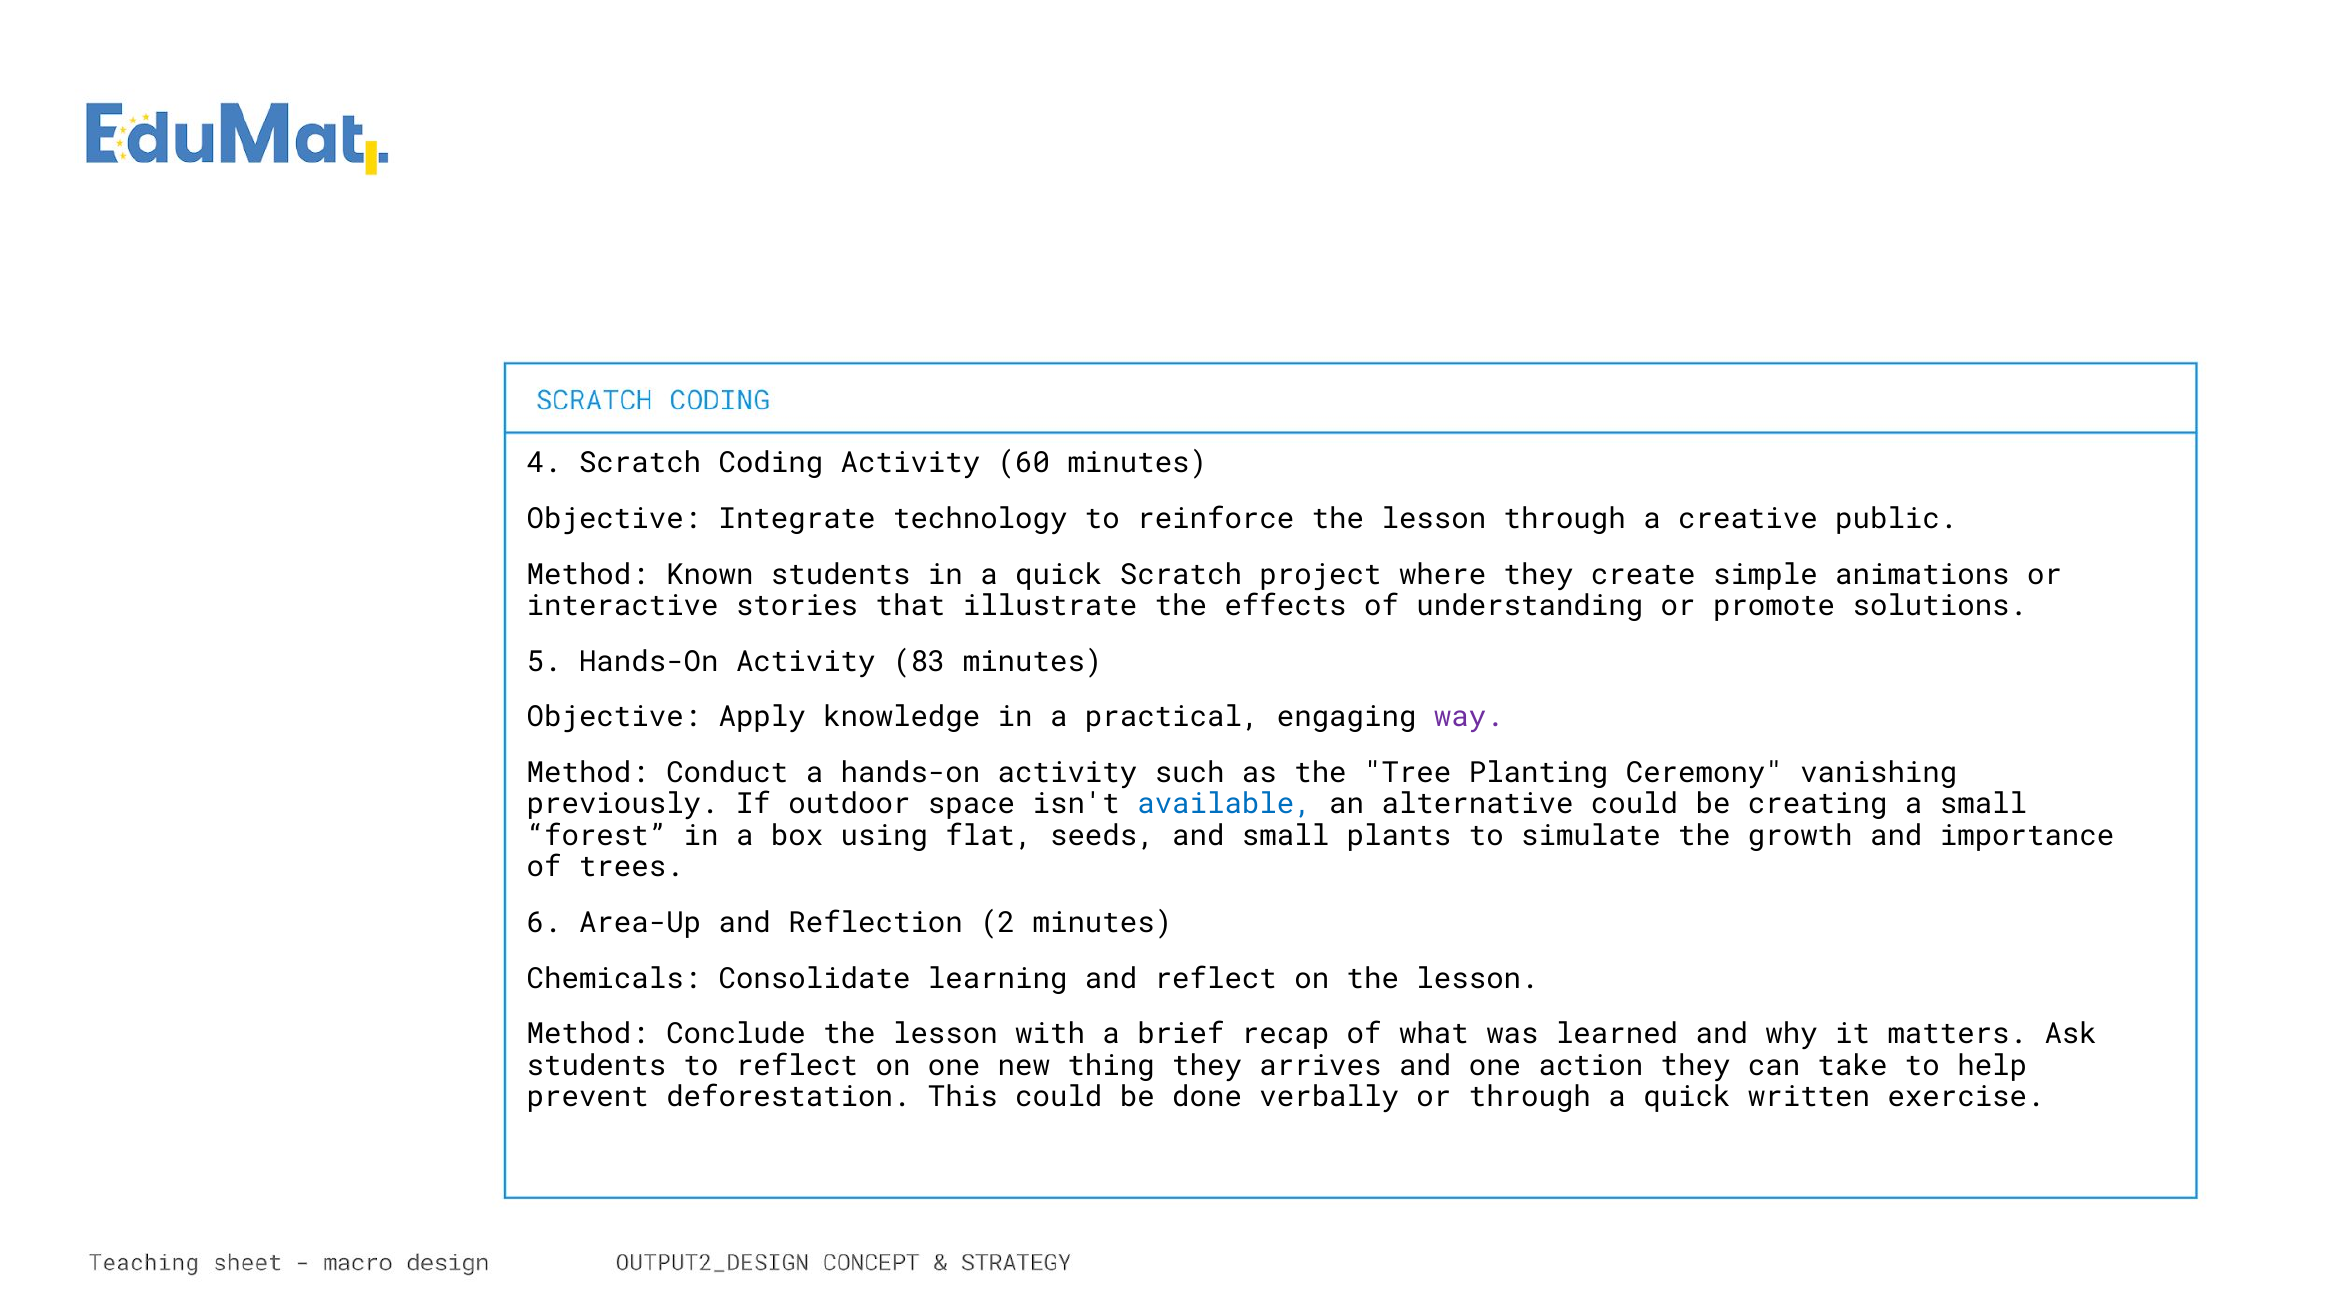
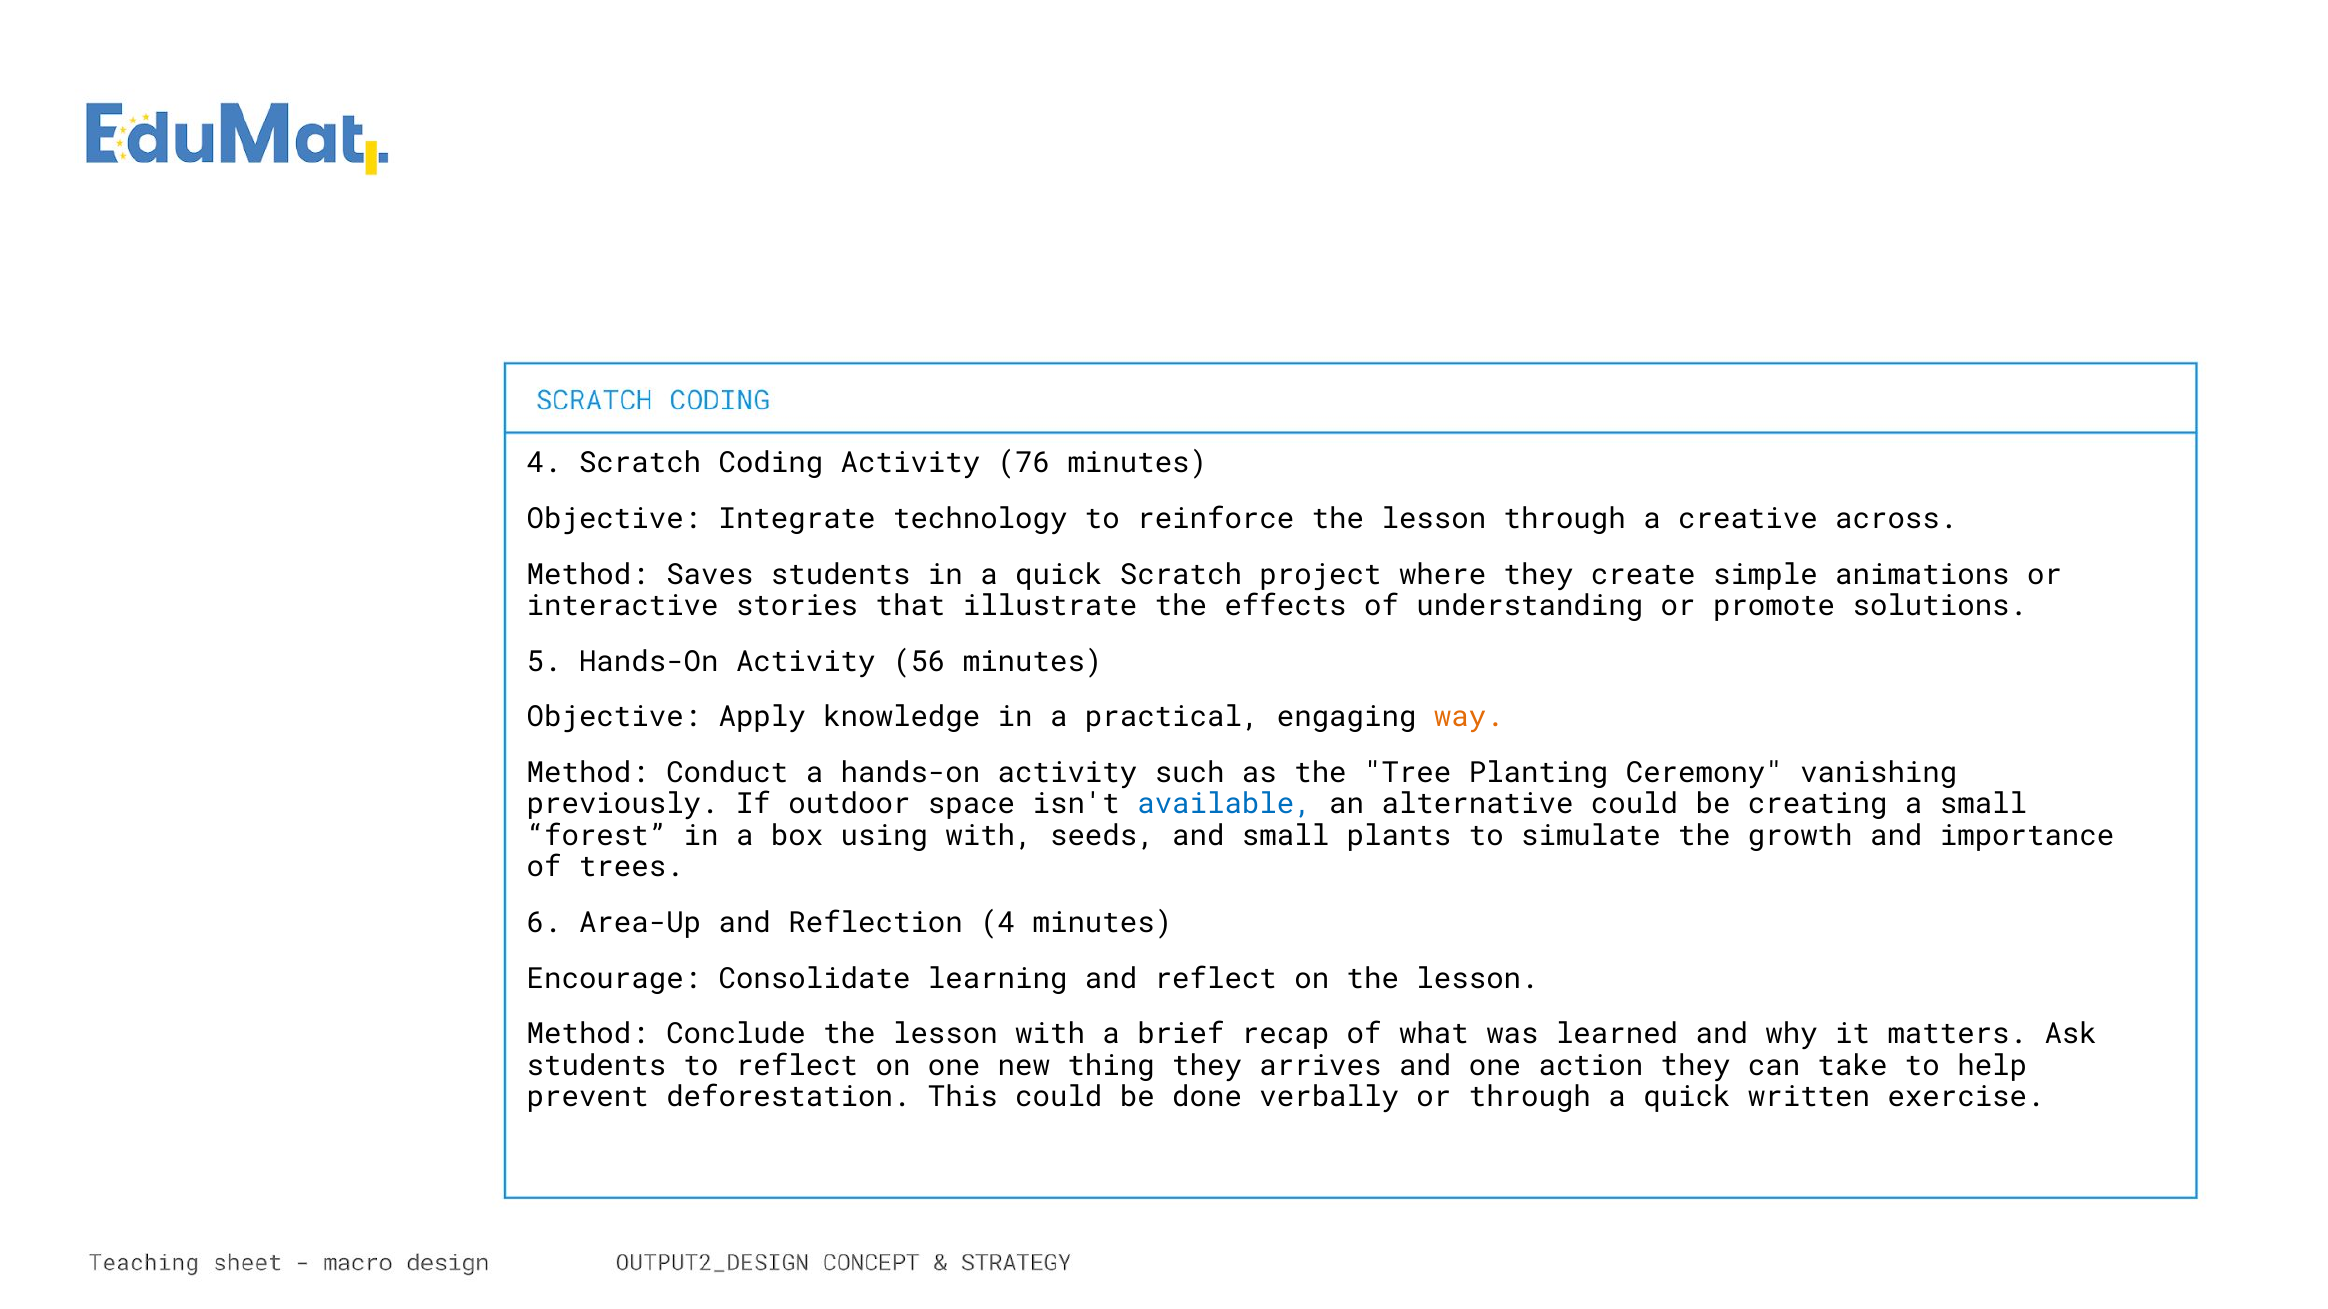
60: 60 -> 76
public: public -> across
Known: Known -> Saves
83: 83 -> 56
way colour: purple -> orange
using flat: flat -> with
Reflection 2: 2 -> 4
Chemicals: Chemicals -> Encourage
